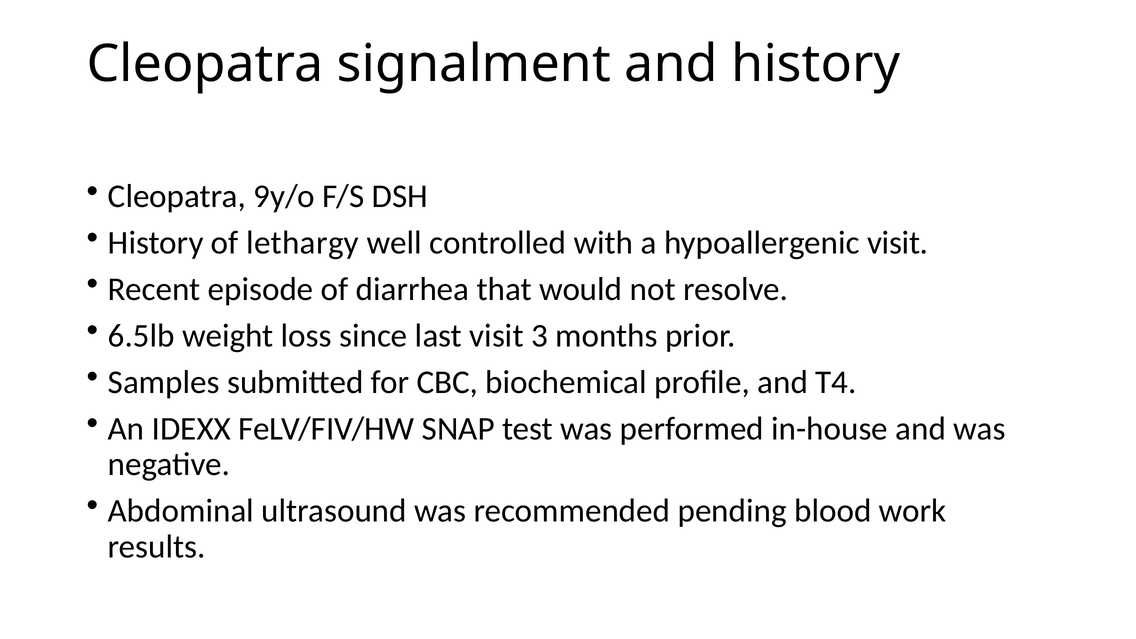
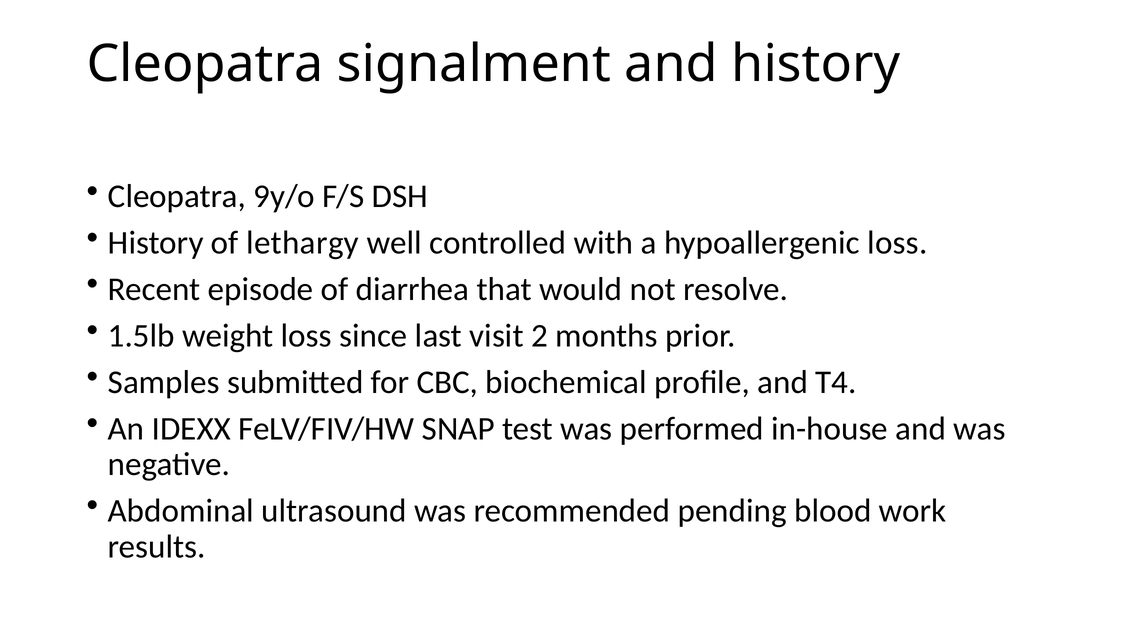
hypoallergenic visit: visit -> loss
6.5lb: 6.5lb -> 1.5lb
3: 3 -> 2
